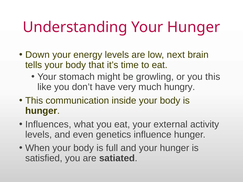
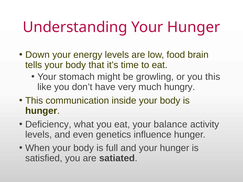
next: next -> food
Influences: Influences -> Deficiency
external: external -> balance
